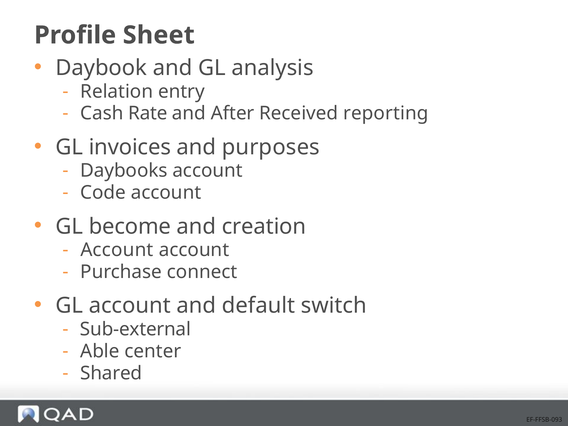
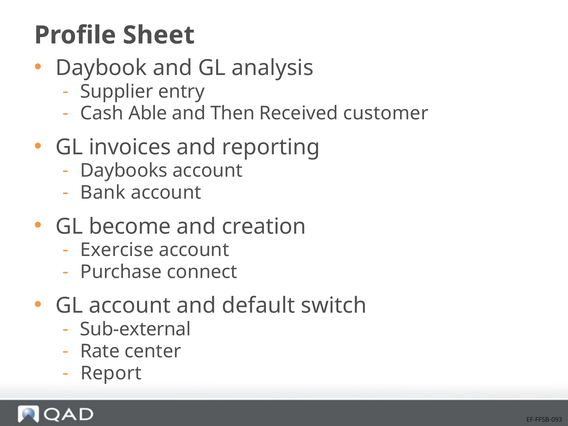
Relation: Relation -> Supplier
Rate: Rate -> Able
After: After -> Then
reporting: reporting -> customer
purposes: purposes -> reporting
Code: Code -> Bank
Account at (117, 250): Account -> Exercise
Able: Able -> Rate
Shared: Shared -> Report
